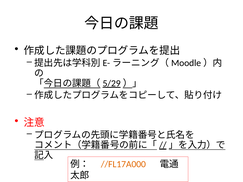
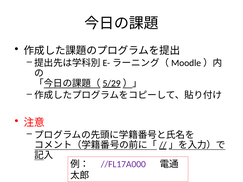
//FL17A000 colour: orange -> purple
